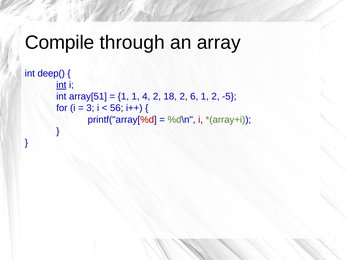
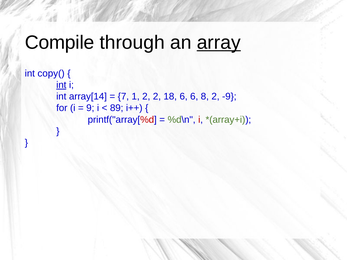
array underline: none -> present
deep(: deep( -> copy(
array[51: array[51 -> array[14
1 at (123, 97): 1 -> 7
1 4: 4 -> 2
18 2: 2 -> 6
6 1: 1 -> 8
-5: -5 -> -9
3: 3 -> 9
56: 56 -> 89
